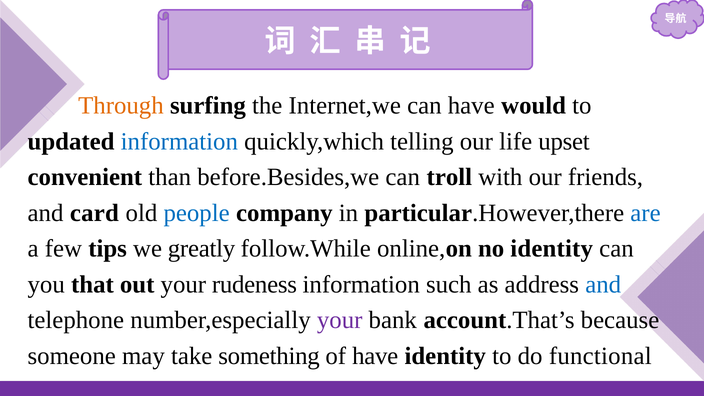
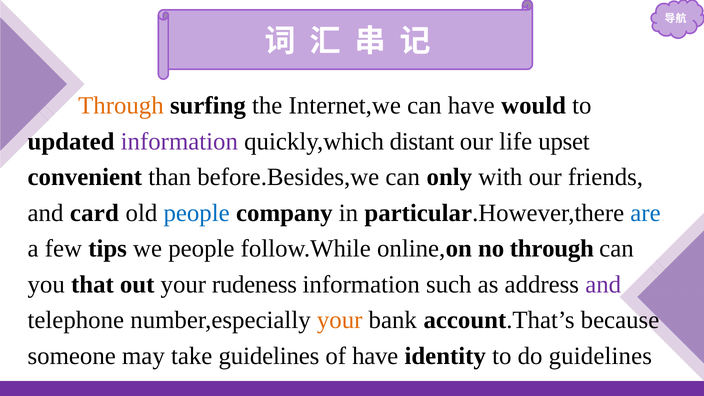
information at (179, 141) colour: blue -> purple
telling: telling -> distant
troll: troll -> only
we greatly: greatly -> people
no identity: identity -> through
and at (603, 284) colour: blue -> purple
your at (340, 320) colour: purple -> orange
take something: something -> guidelines
do functional: functional -> guidelines
